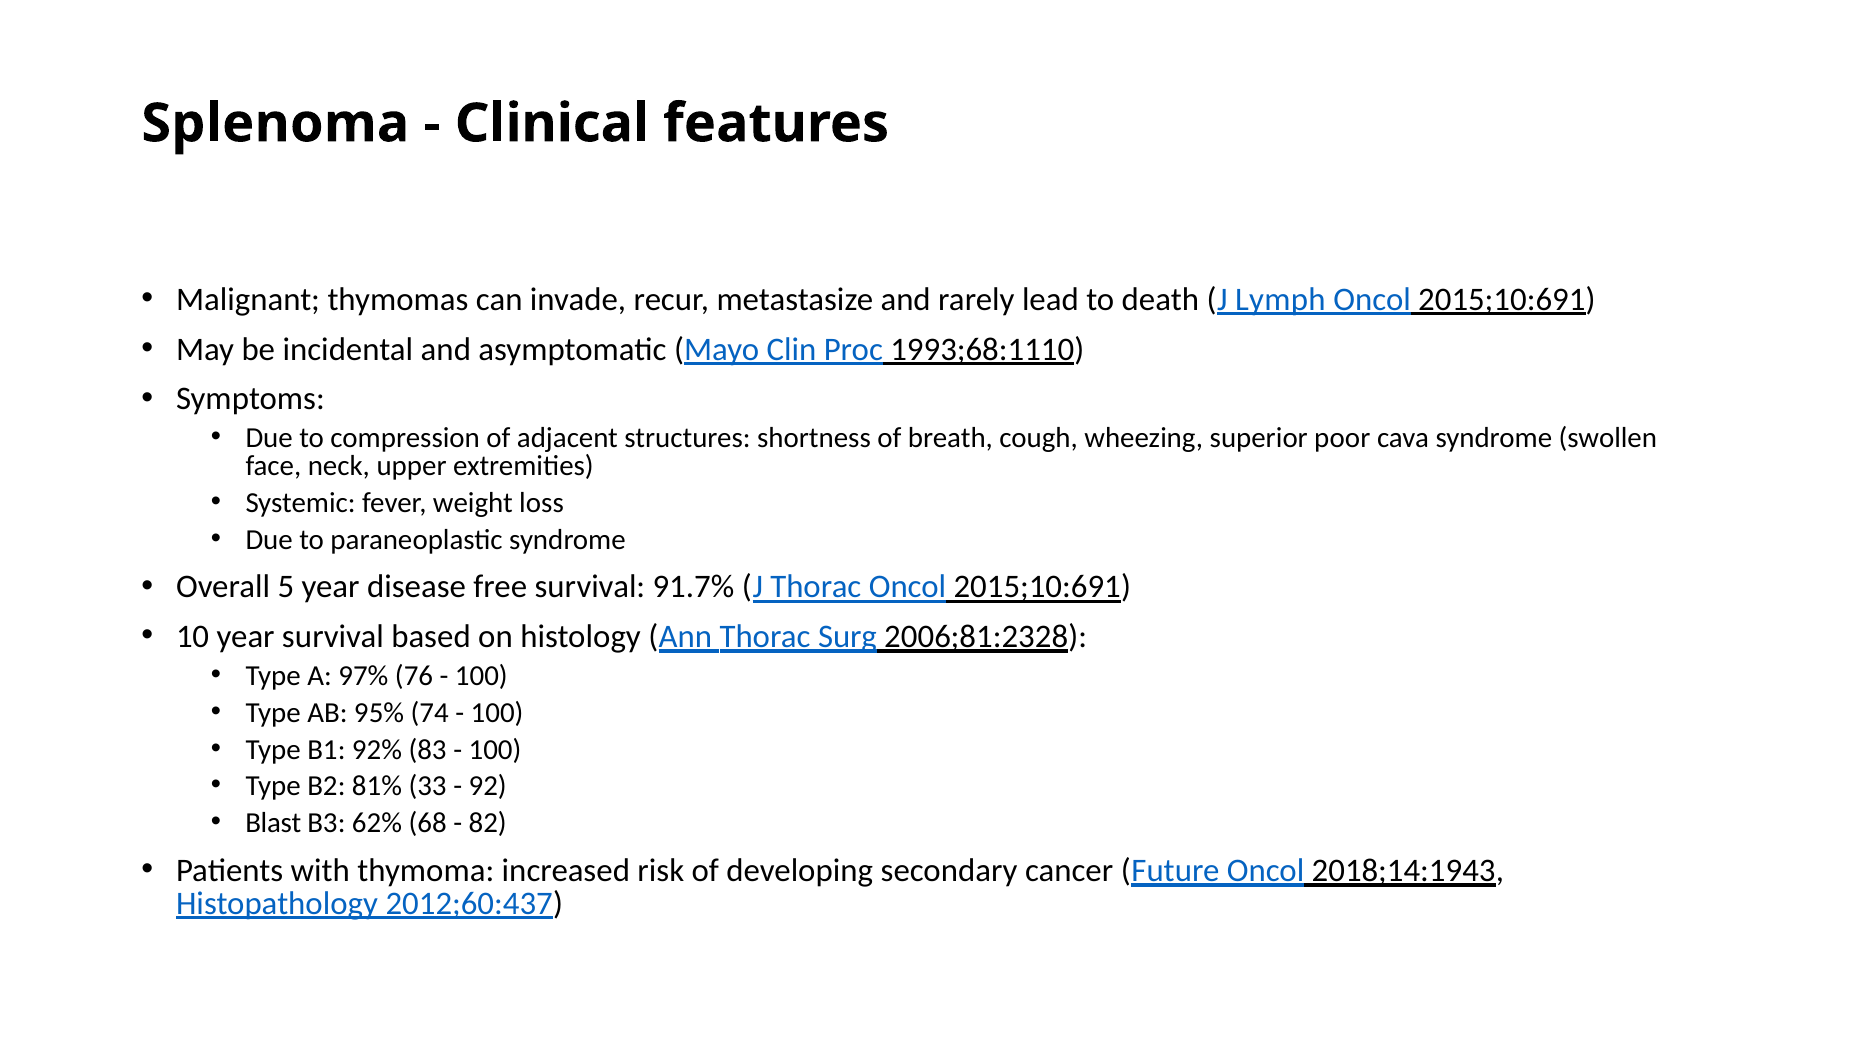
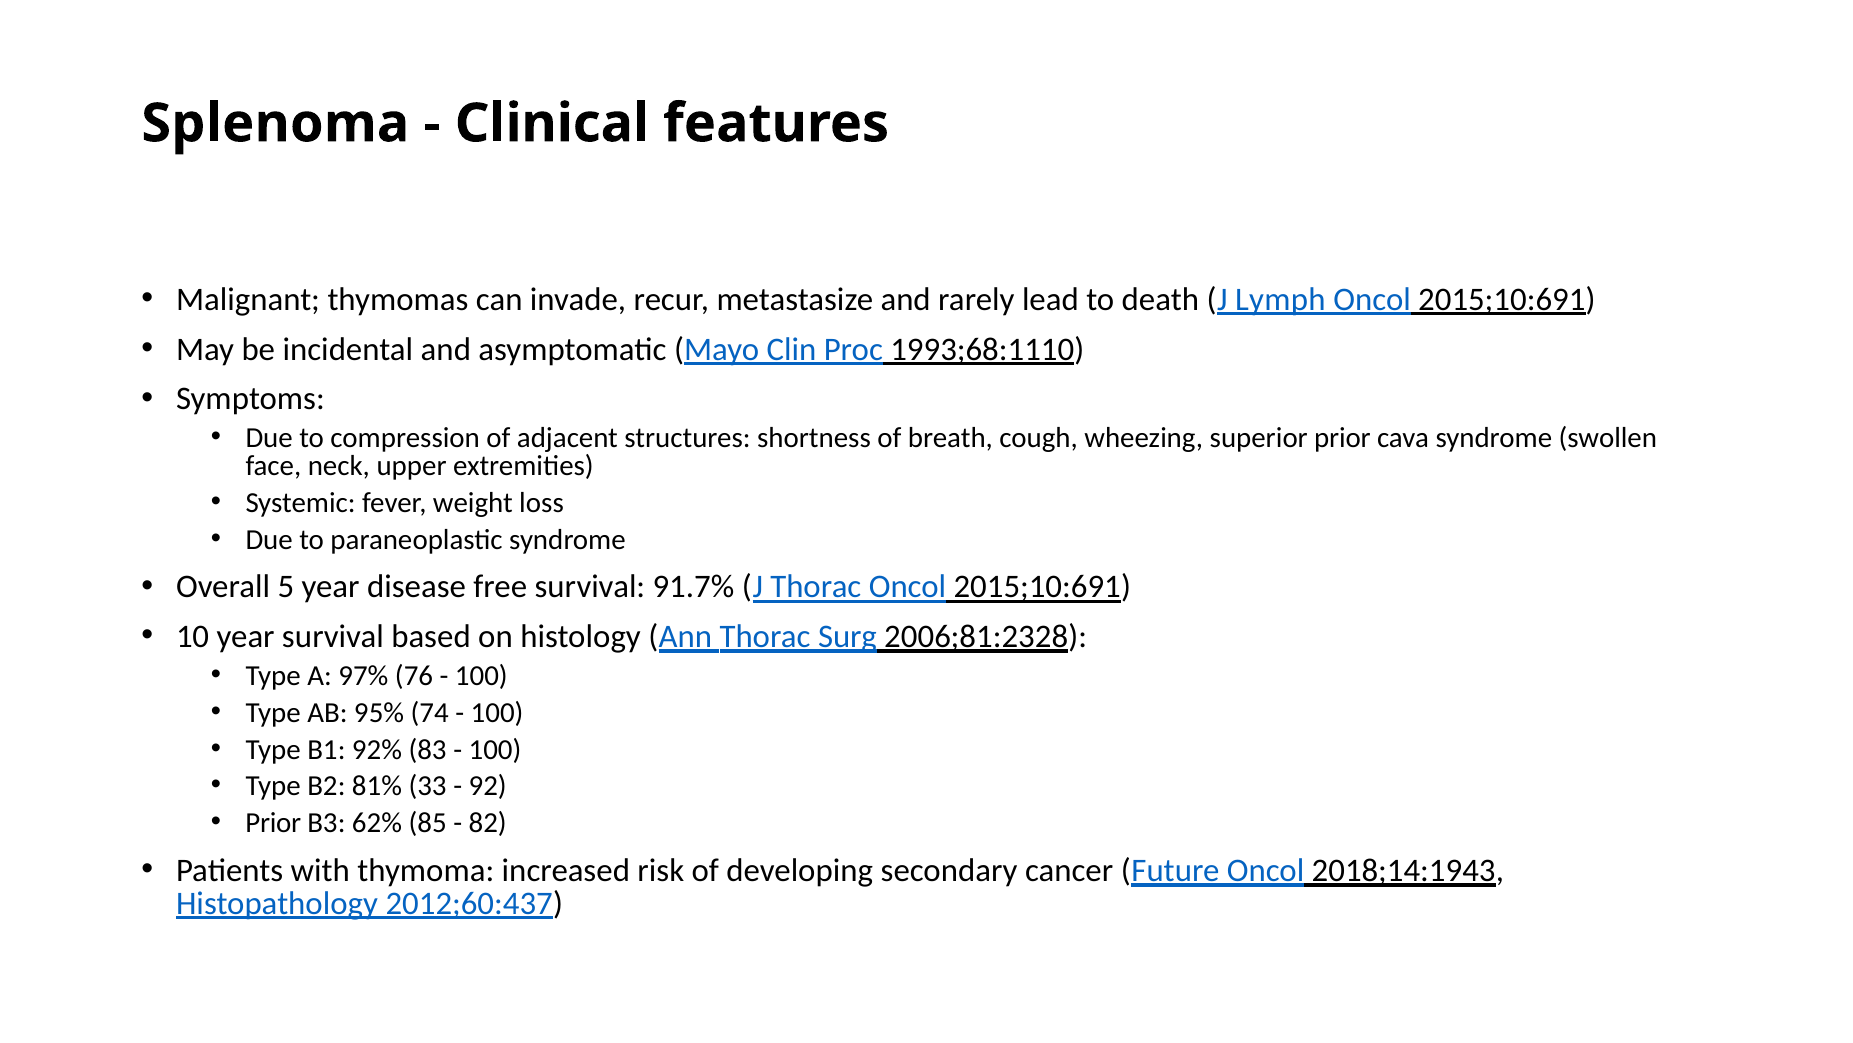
superior poor: poor -> prior
Blast at (273, 823): Blast -> Prior
68: 68 -> 85
